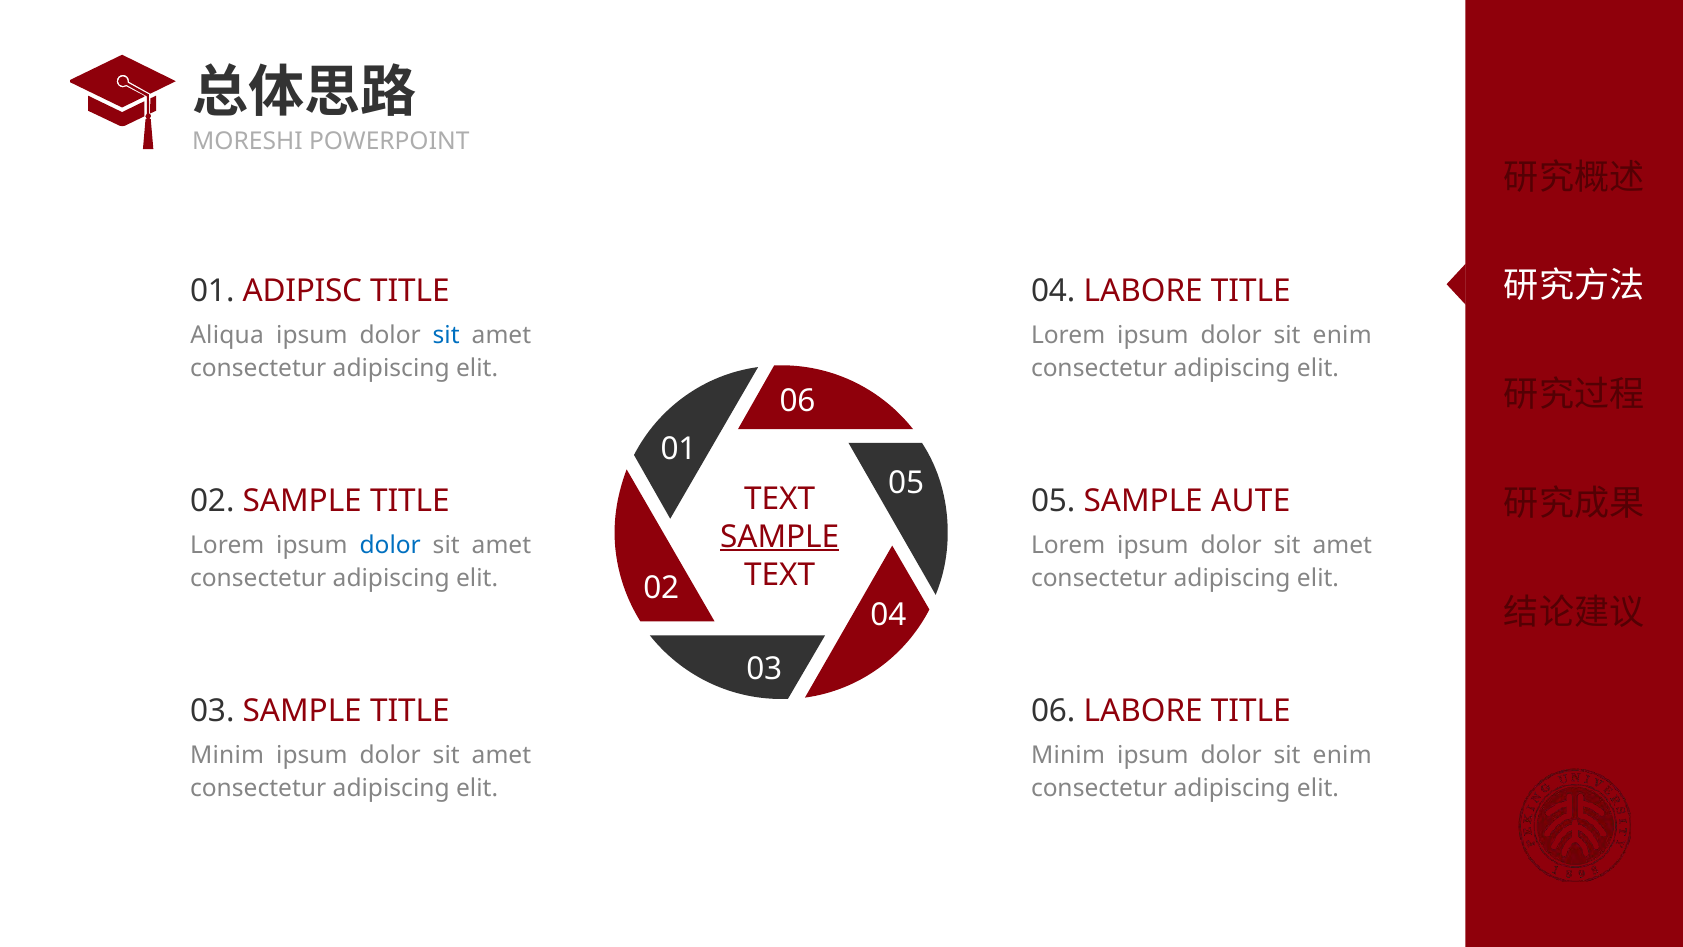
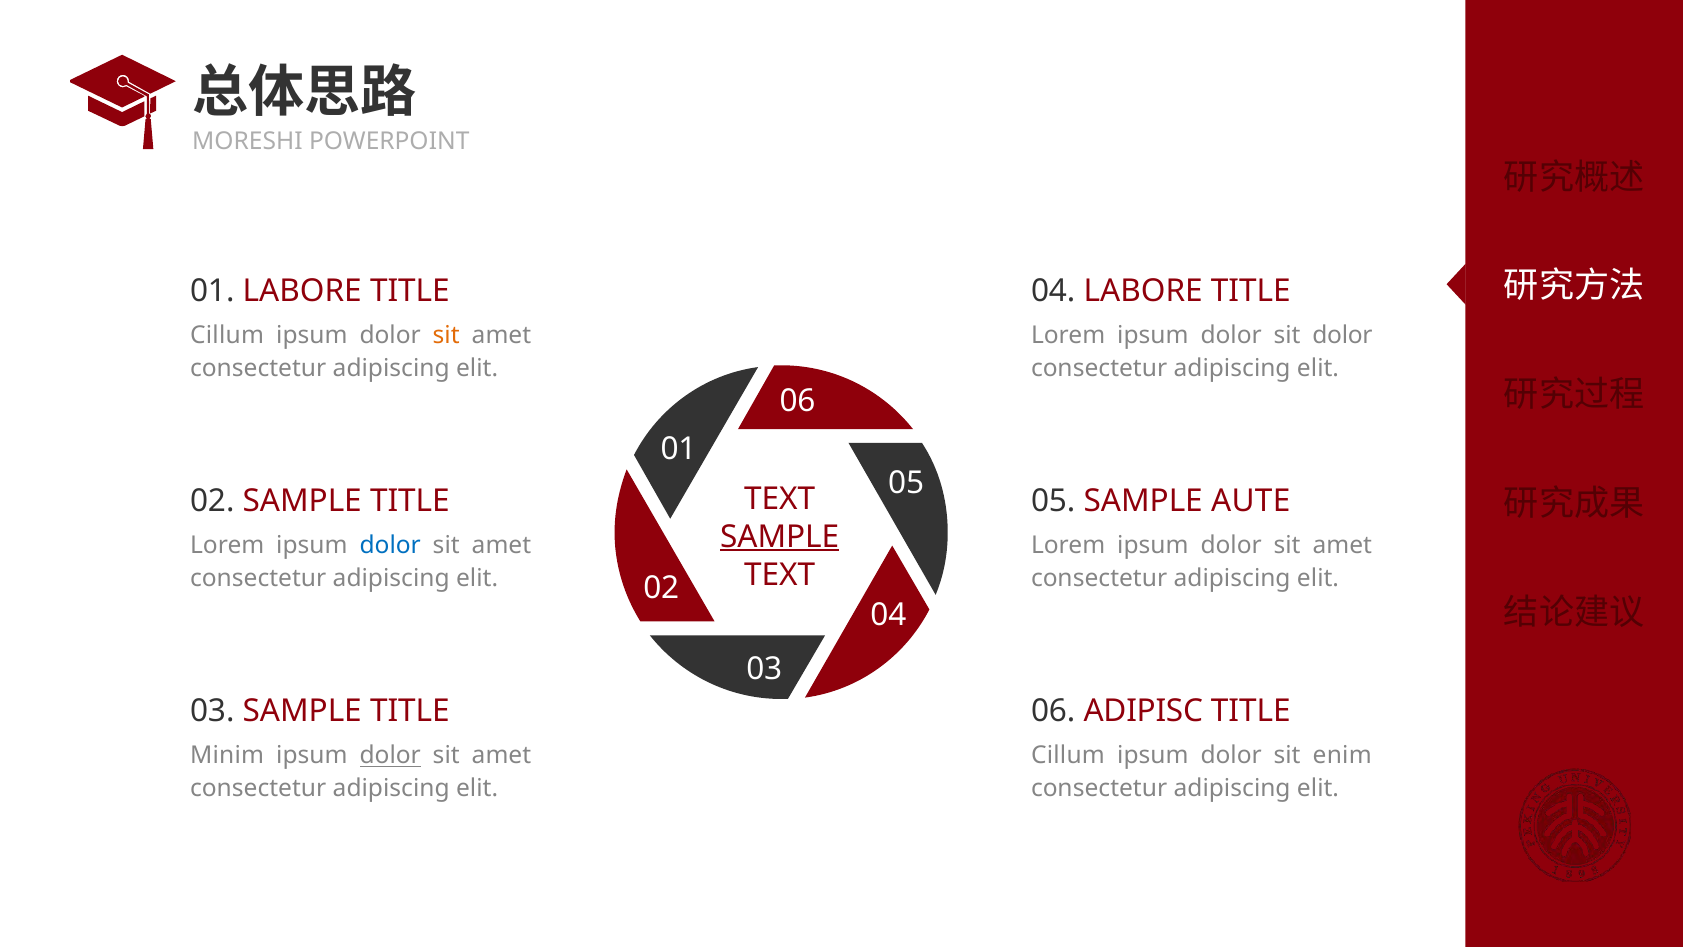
01 ADIPISC: ADIPISC -> LABORE
Aliqua at (227, 336): Aliqua -> Cillum
sit at (446, 336) colour: blue -> orange
enim at (1342, 336): enim -> dolor
06 LABORE: LABORE -> ADIPISC
dolor at (390, 755) underline: none -> present
Minim at (1068, 755): Minim -> Cillum
